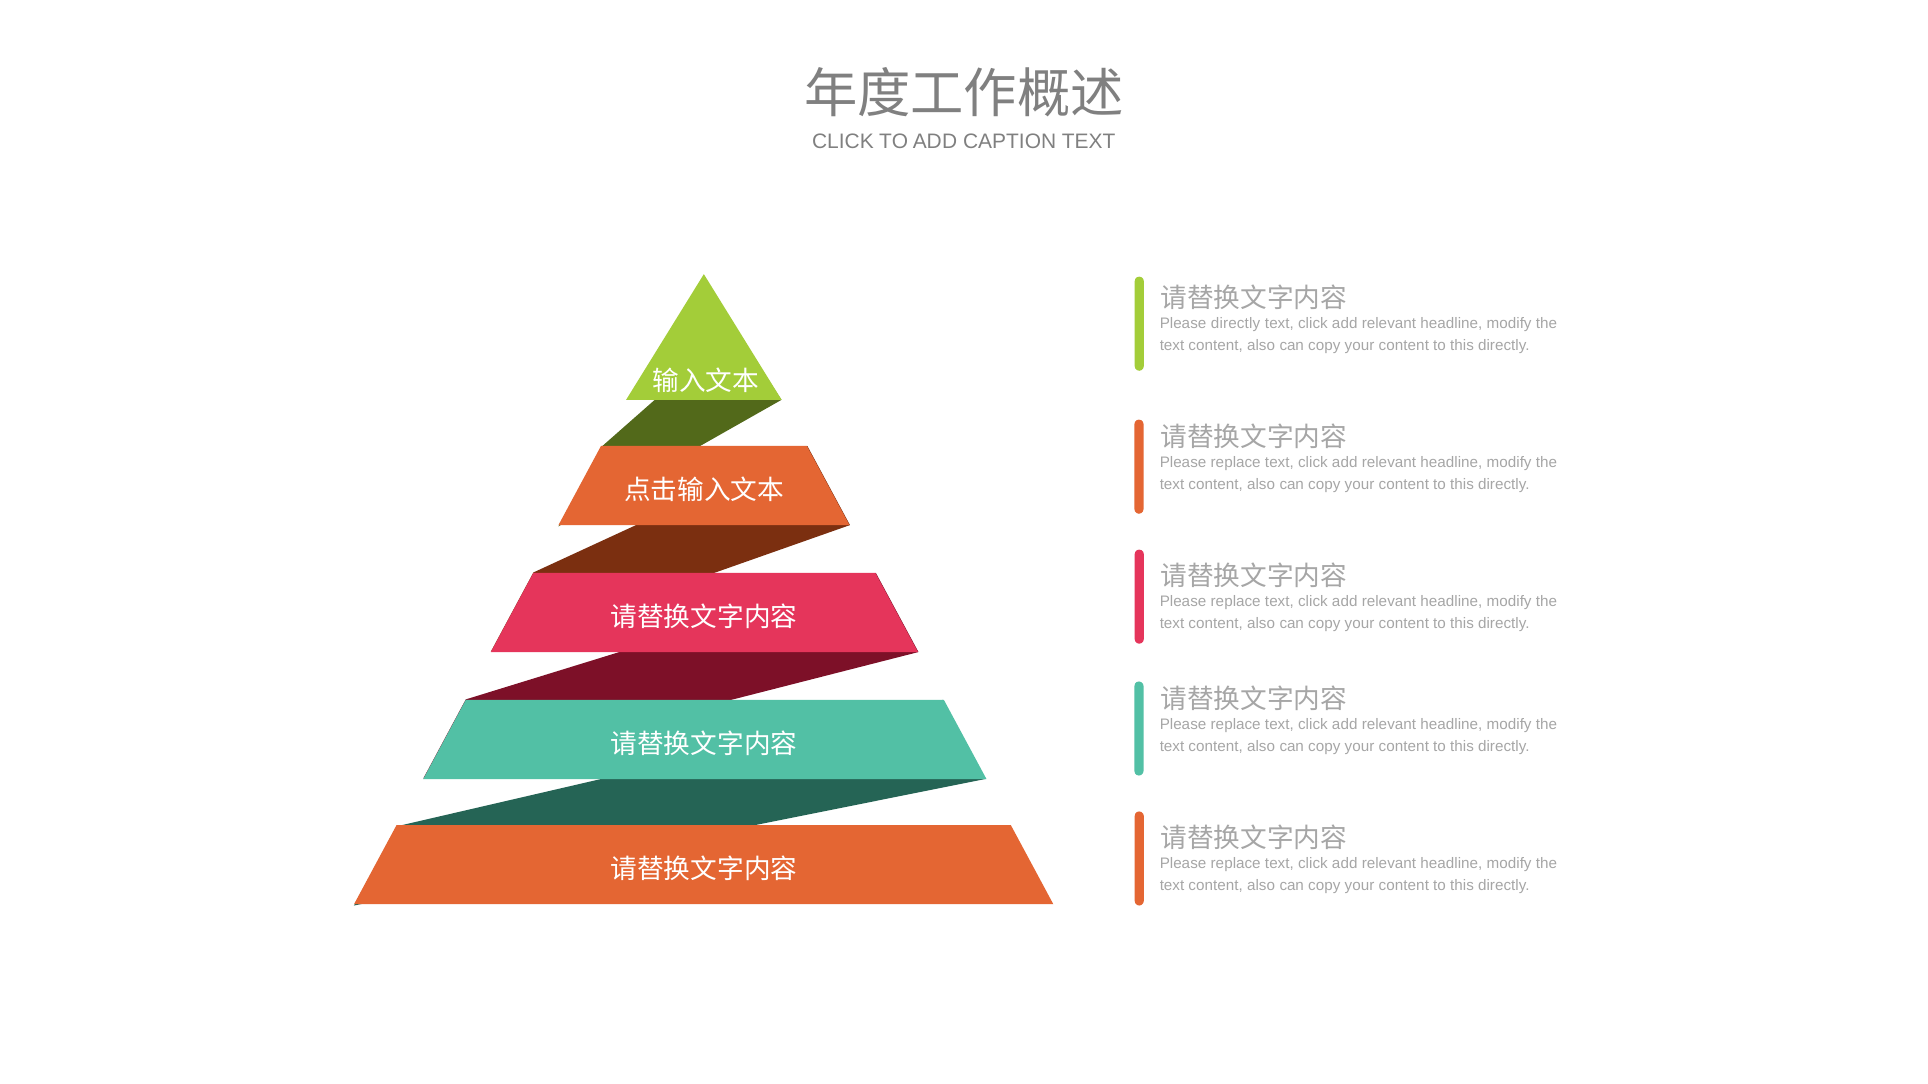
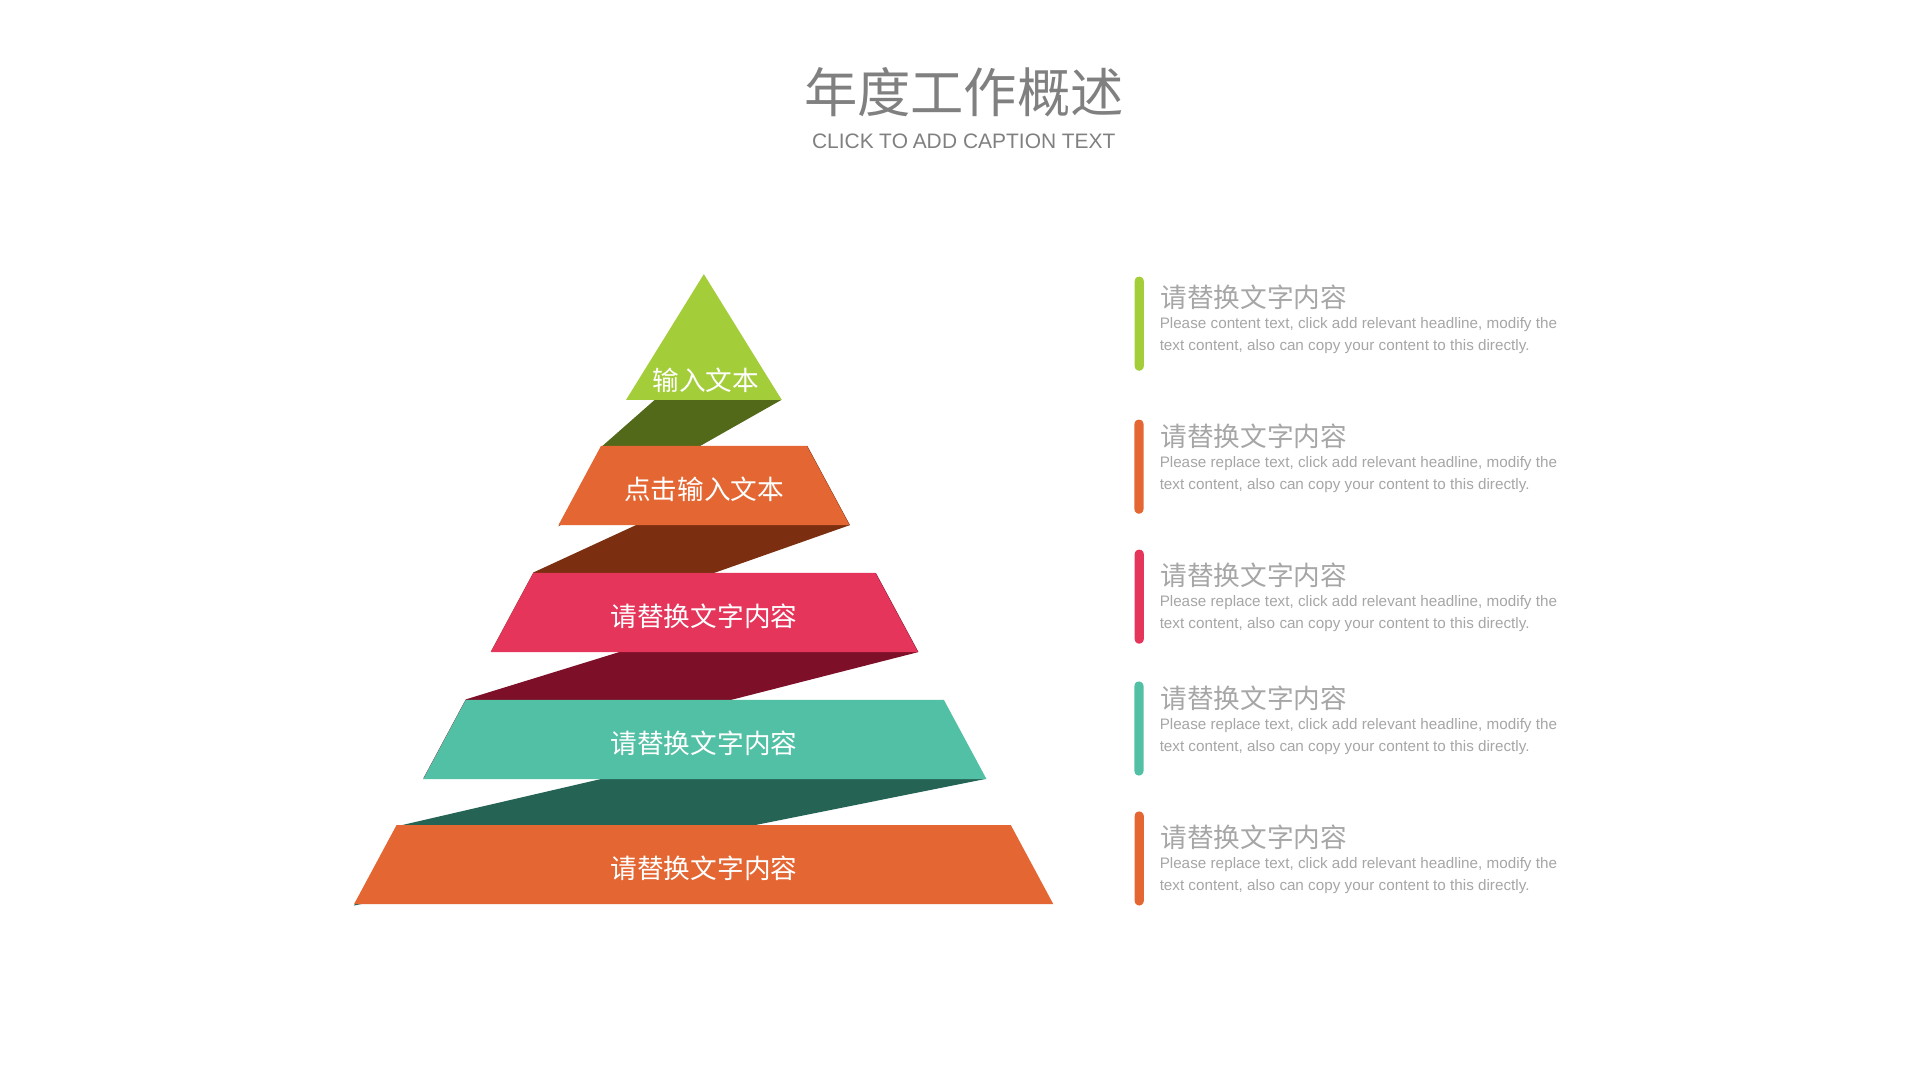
Please directly: directly -> content
